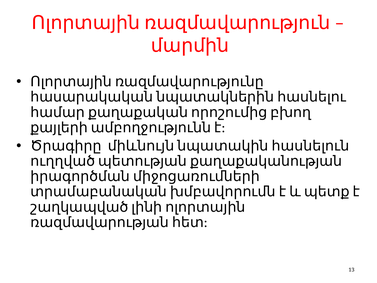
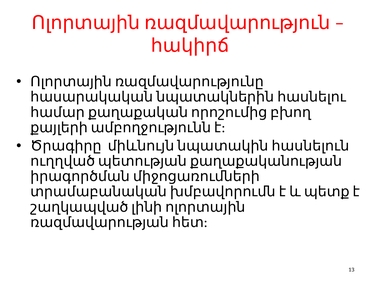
մարմին: մարմին -> հակիրճ
